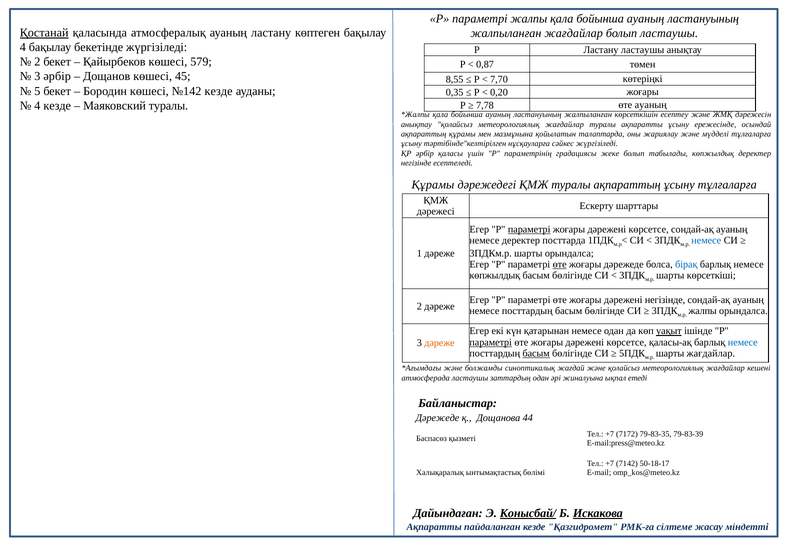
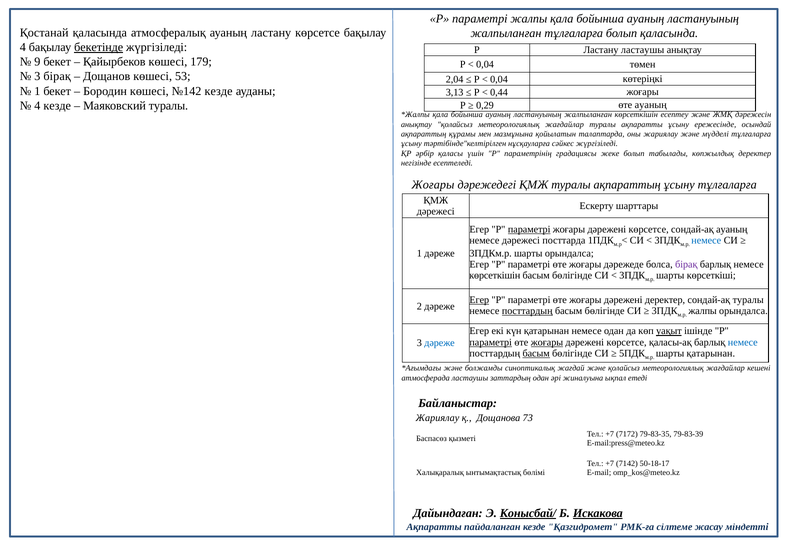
Қостанай underline: present -> none
ластану көптеген: көптеген -> көрсетсе
жалпыланған жағдайлар: жағдайлар -> тұлғаларға
болып ластаушы: ластаушы -> қаласында
бекетінде underline: none -> present
2 at (37, 62): 2 -> 9
579: 579 -> 179
0,87 at (485, 65): 0,87 -> 0,04
3 әрбір: әрбір -> бірақ
45: 45 -> 53
8,55: 8,55 -> 2,04
7,70 at (499, 79): 7,70 -> 0,04
5 at (37, 91): 5 -> 1
0,35: 0,35 -> 3,13
0,20: 0,20 -> 0,44
7,78: 7,78 -> 0,29
Құрамы at (433, 184): Құрамы -> Жоғары
немесе деректер: деректер -> дәрежесі
өте at (560, 264) underline: present -> none
бірақ at (686, 264) colour: blue -> purple
көпжылдық at (495, 275): көпжылдық -> көрсеткішін
Егер at (479, 300) underline: none -> present
дәрежені негізінде: негізінде -> деректер
ауаның at (748, 300): ауаның -> туралы
посттардың at (527, 311) underline: none -> present
жоғары at (547, 342) underline: none -> present
дәреже at (440, 343) colour: orange -> blue
шарты жағдайлар: жағдайлар -> қатарынан
Дәрежеде at (438, 418): Дәрежеде -> Жариялау
44: 44 -> 73
